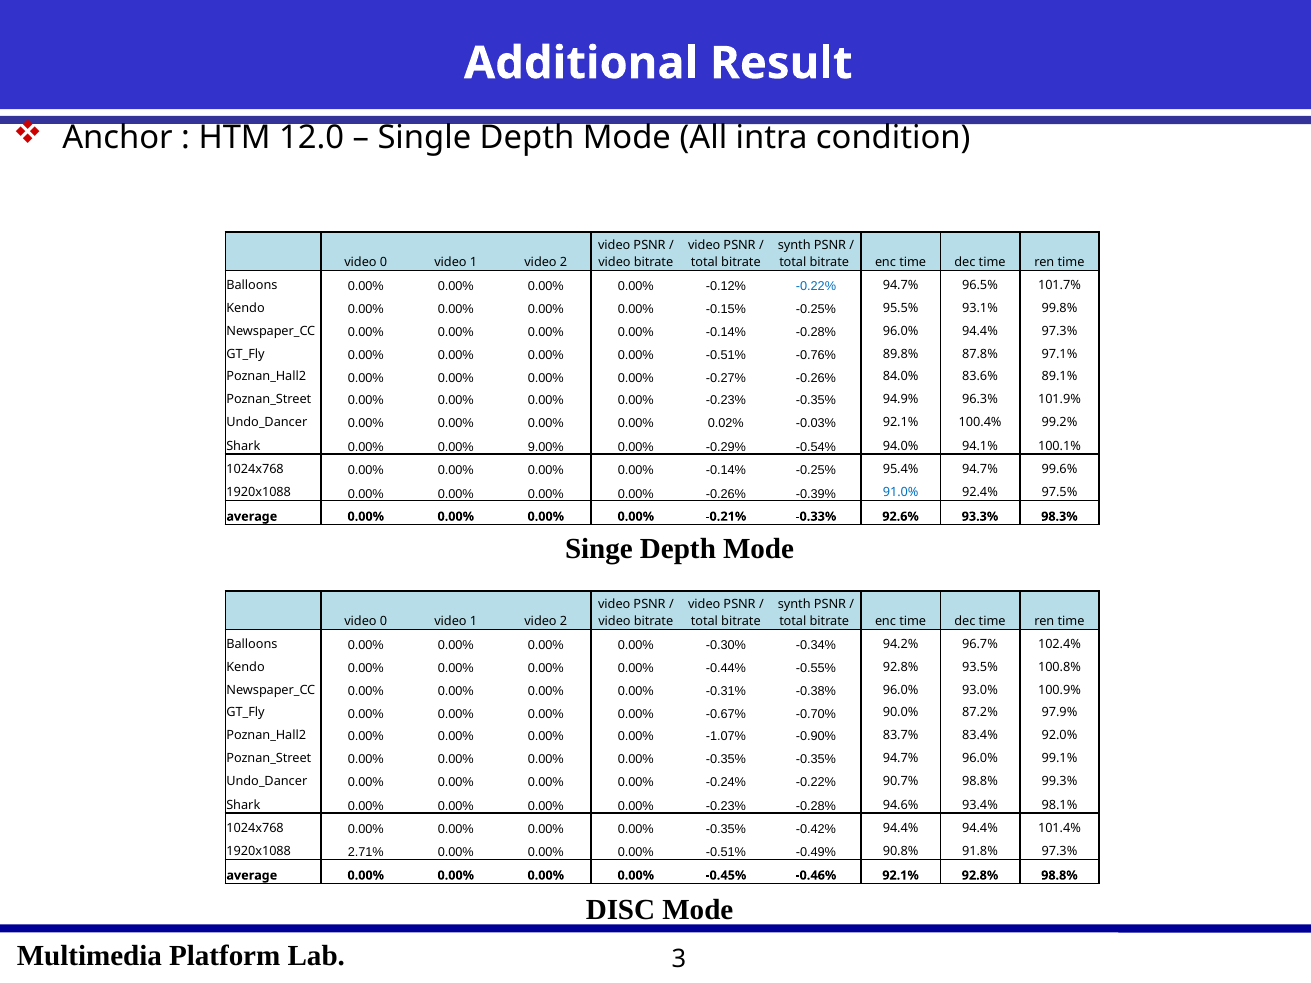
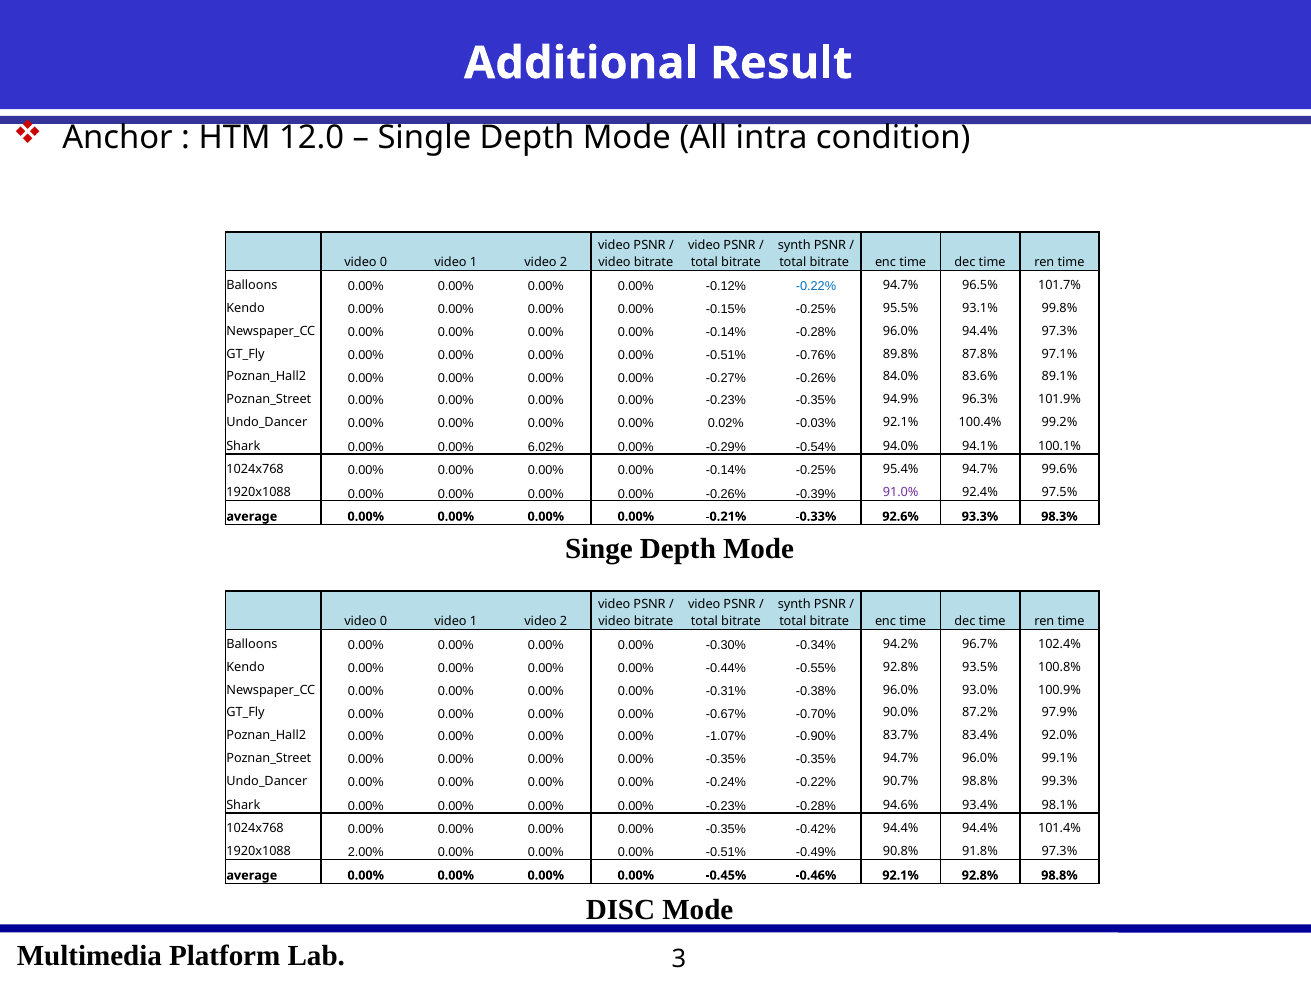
9.00%: 9.00% -> 6.02%
91.0% colour: blue -> purple
2.71%: 2.71% -> 2.00%
